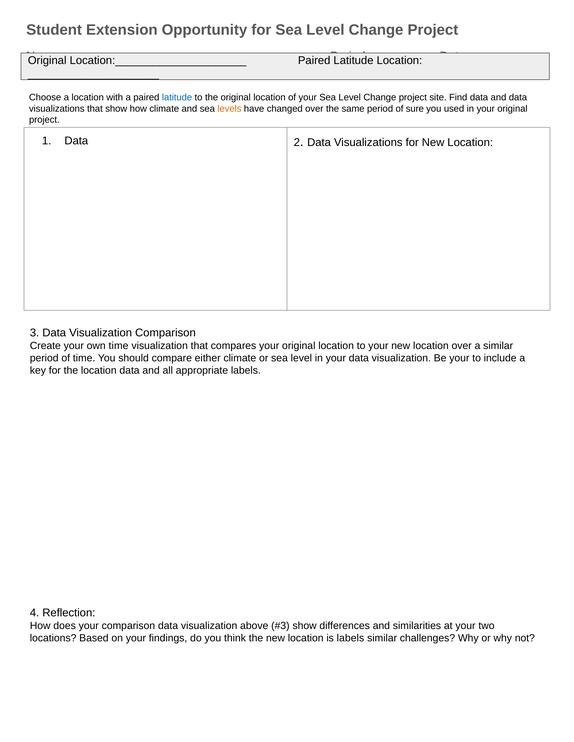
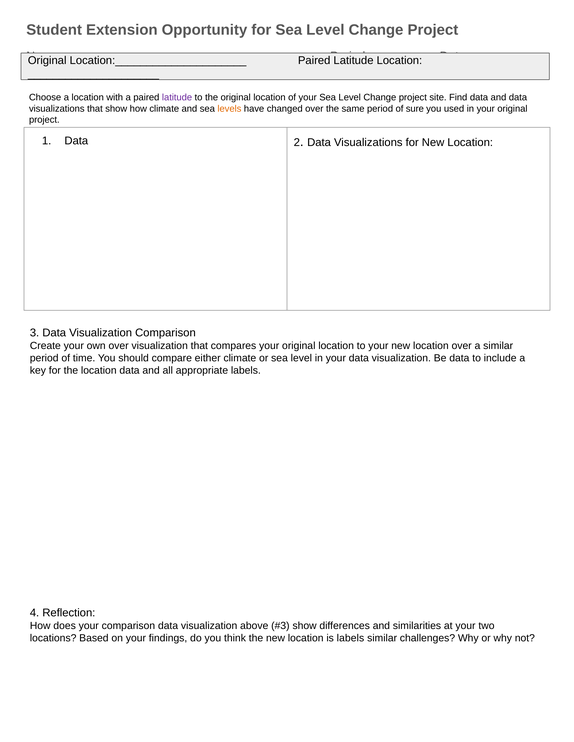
latitude at (177, 97) colour: blue -> purple
own time: time -> over
Be your: your -> data
